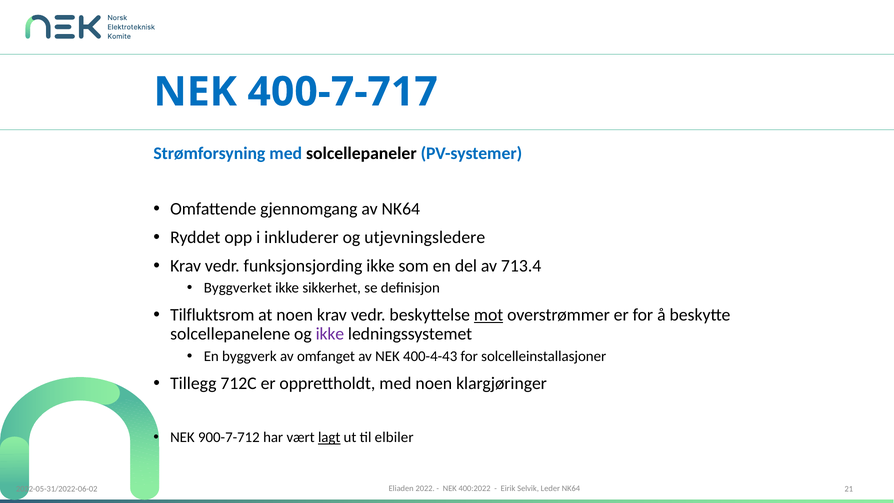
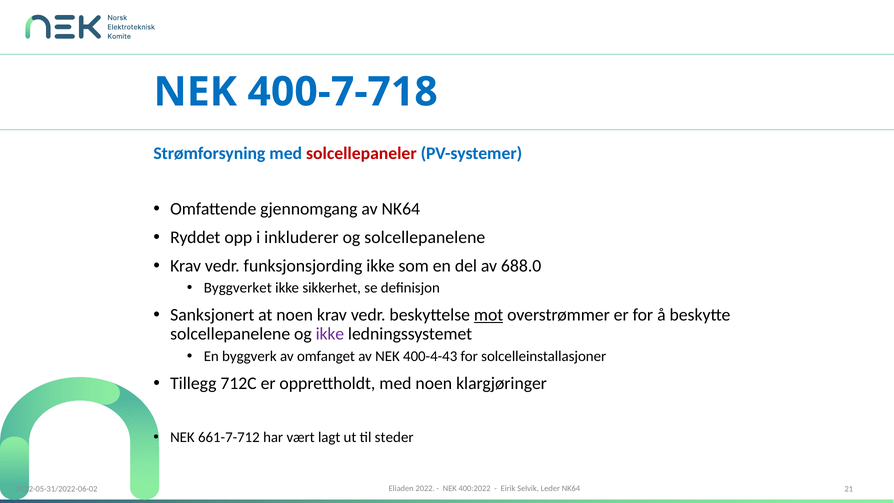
400-7-717: 400-7-717 -> 400-7-718
solcellepaneler colour: black -> red
og utjevningsledere: utjevningsledere -> solcellepanelene
713.4: 713.4 -> 688.0
Tilfluktsrom: Tilfluktsrom -> Sanksjonert
900-7-712: 900-7-712 -> 661-7-712
lagt underline: present -> none
elbiler: elbiler -> steder
